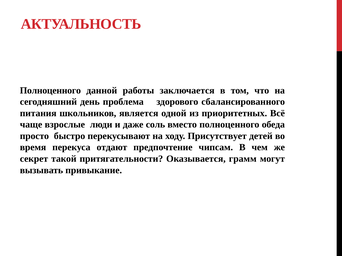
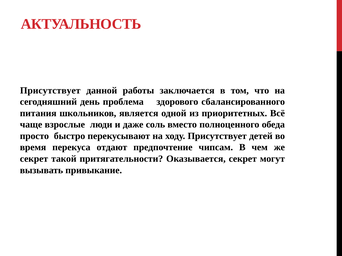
Полноценного at (50, 91): Полноценного -> Присутствует
Оказывается грамм: грамм -> секрет
